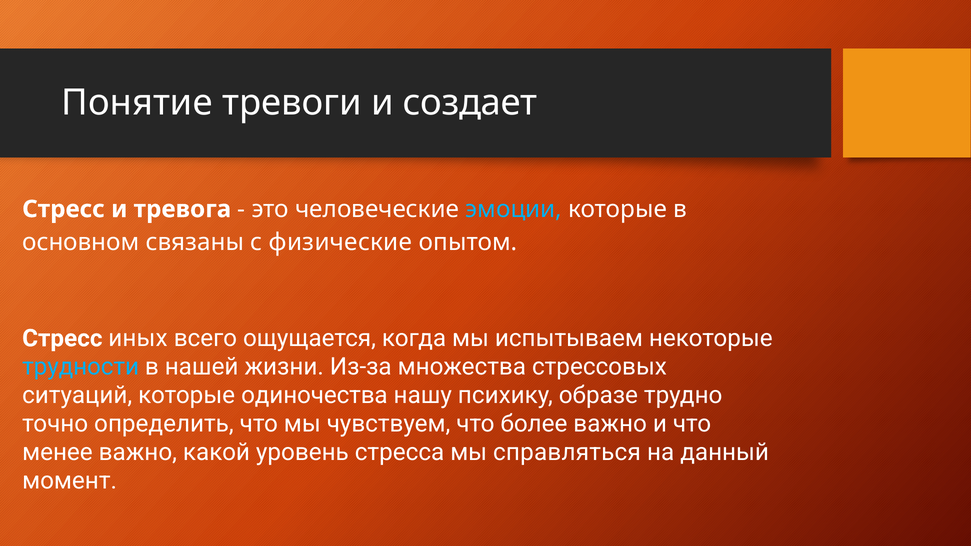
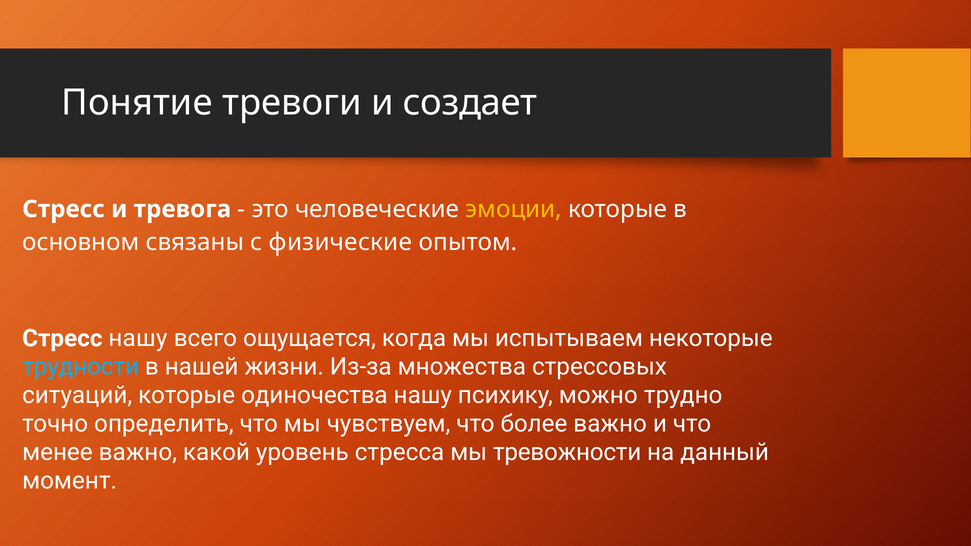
эмоции colour: light blue -> yellow
Стресс иных: иных -> нашу
образе: образе -> можно
справляться: справляться -> тревожности
